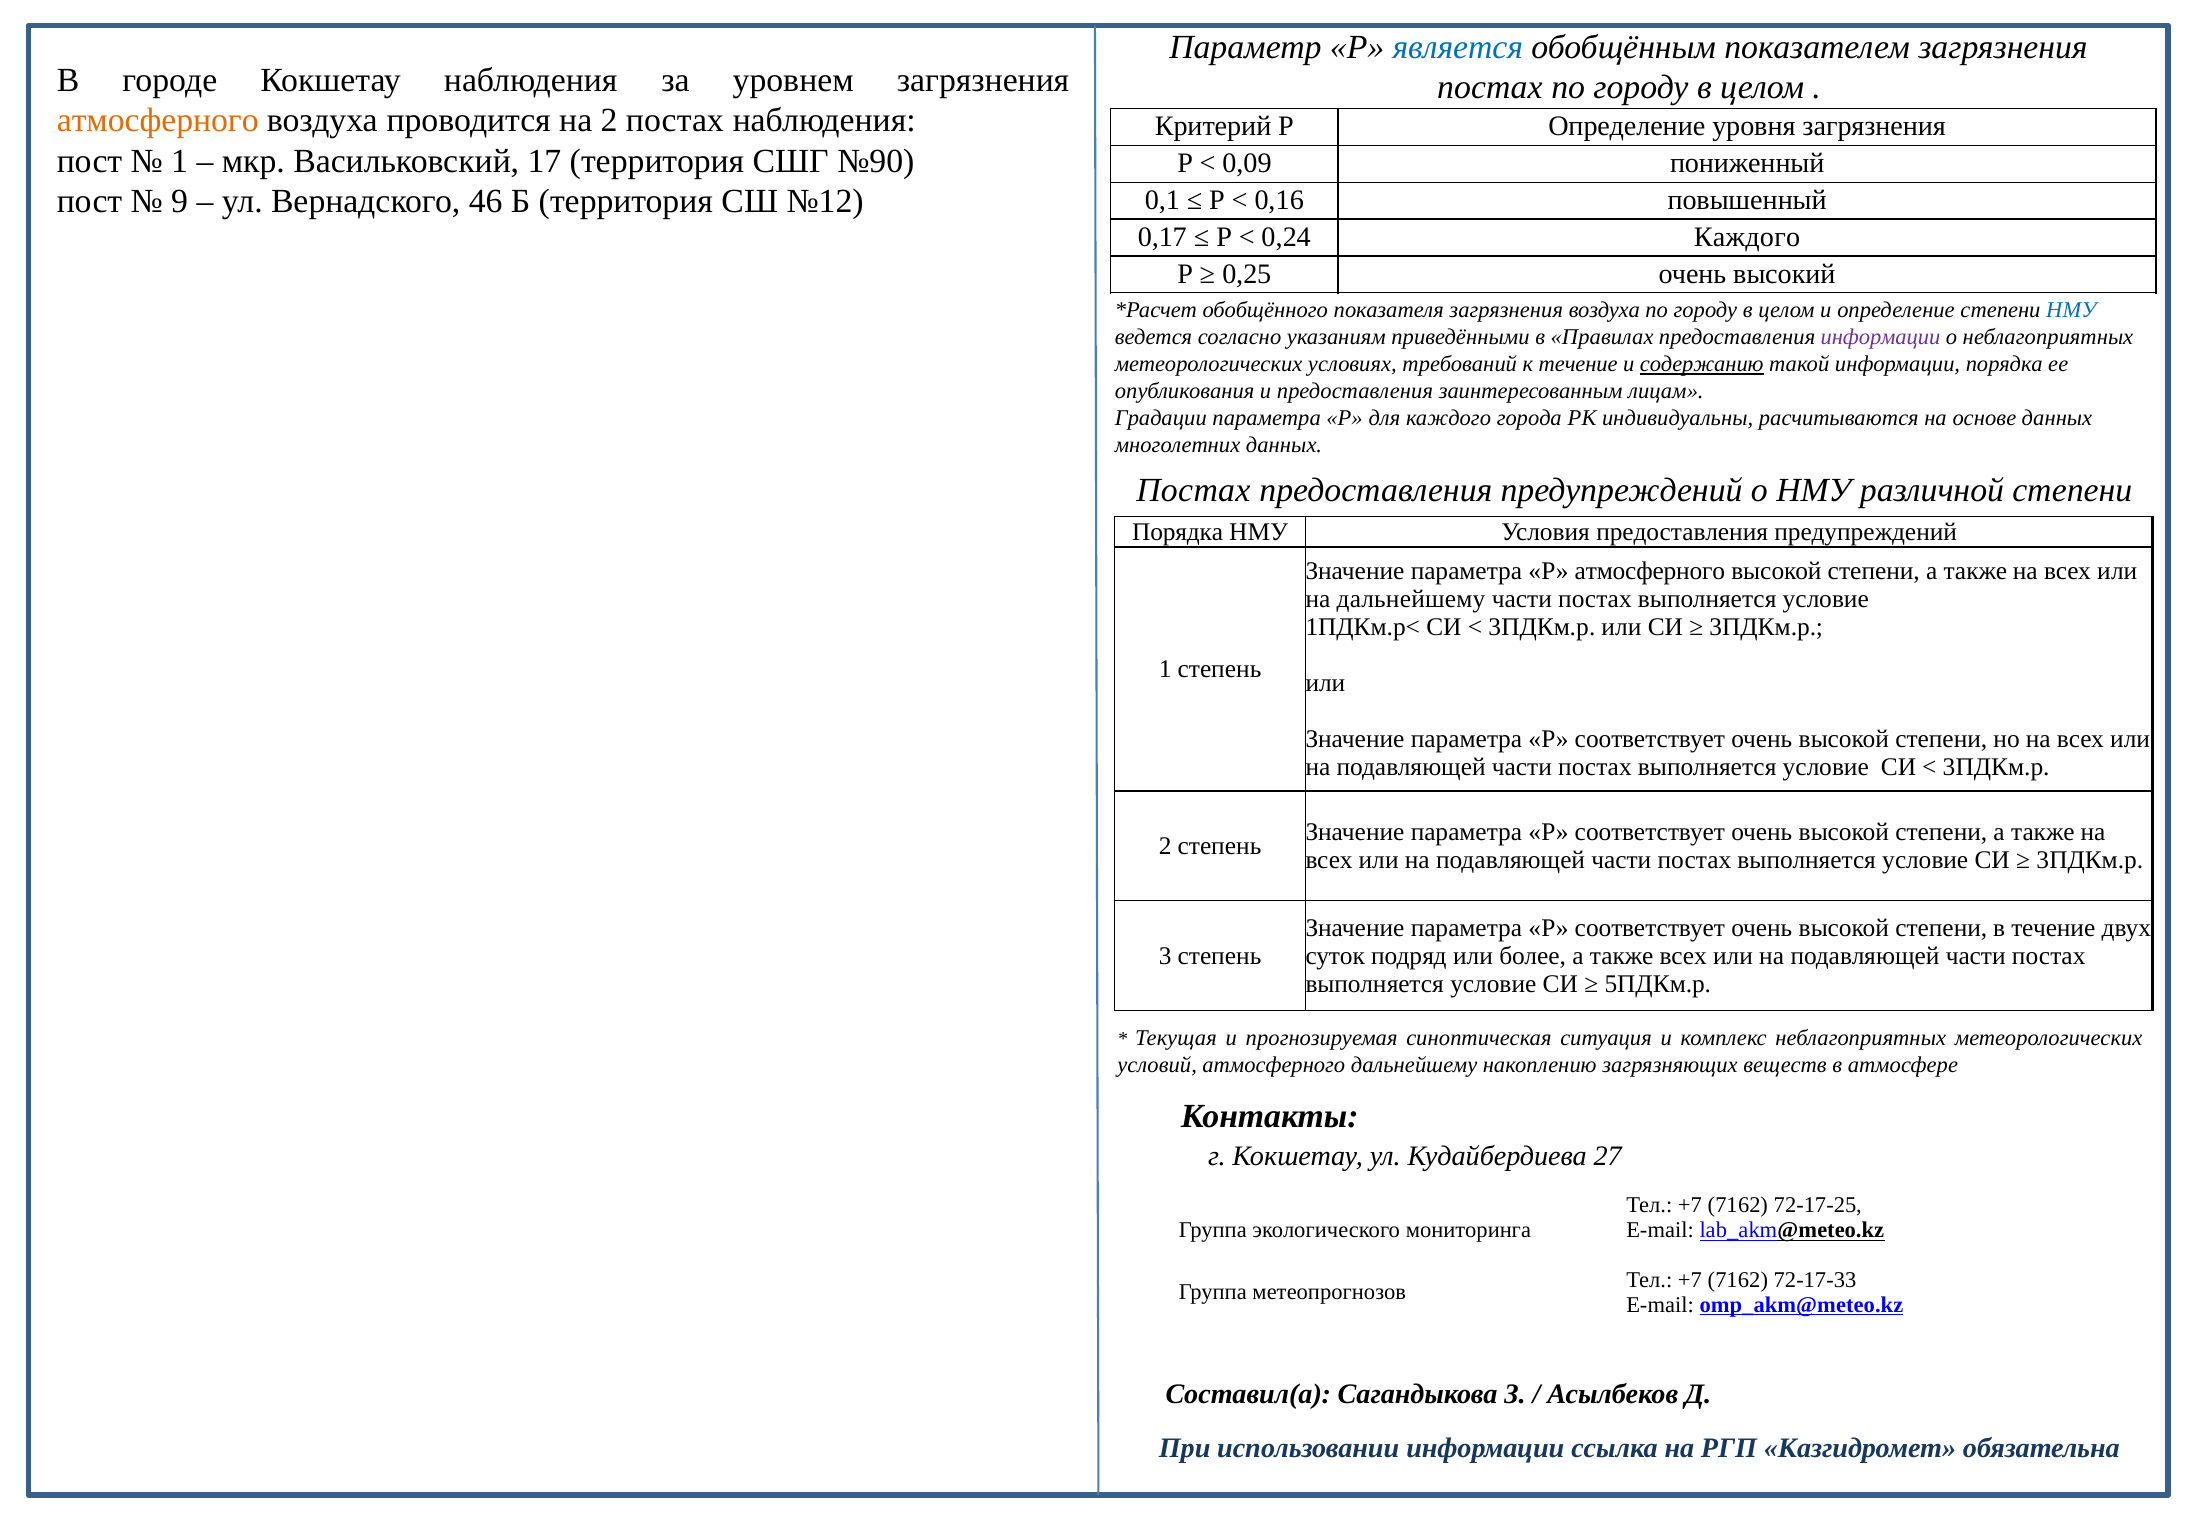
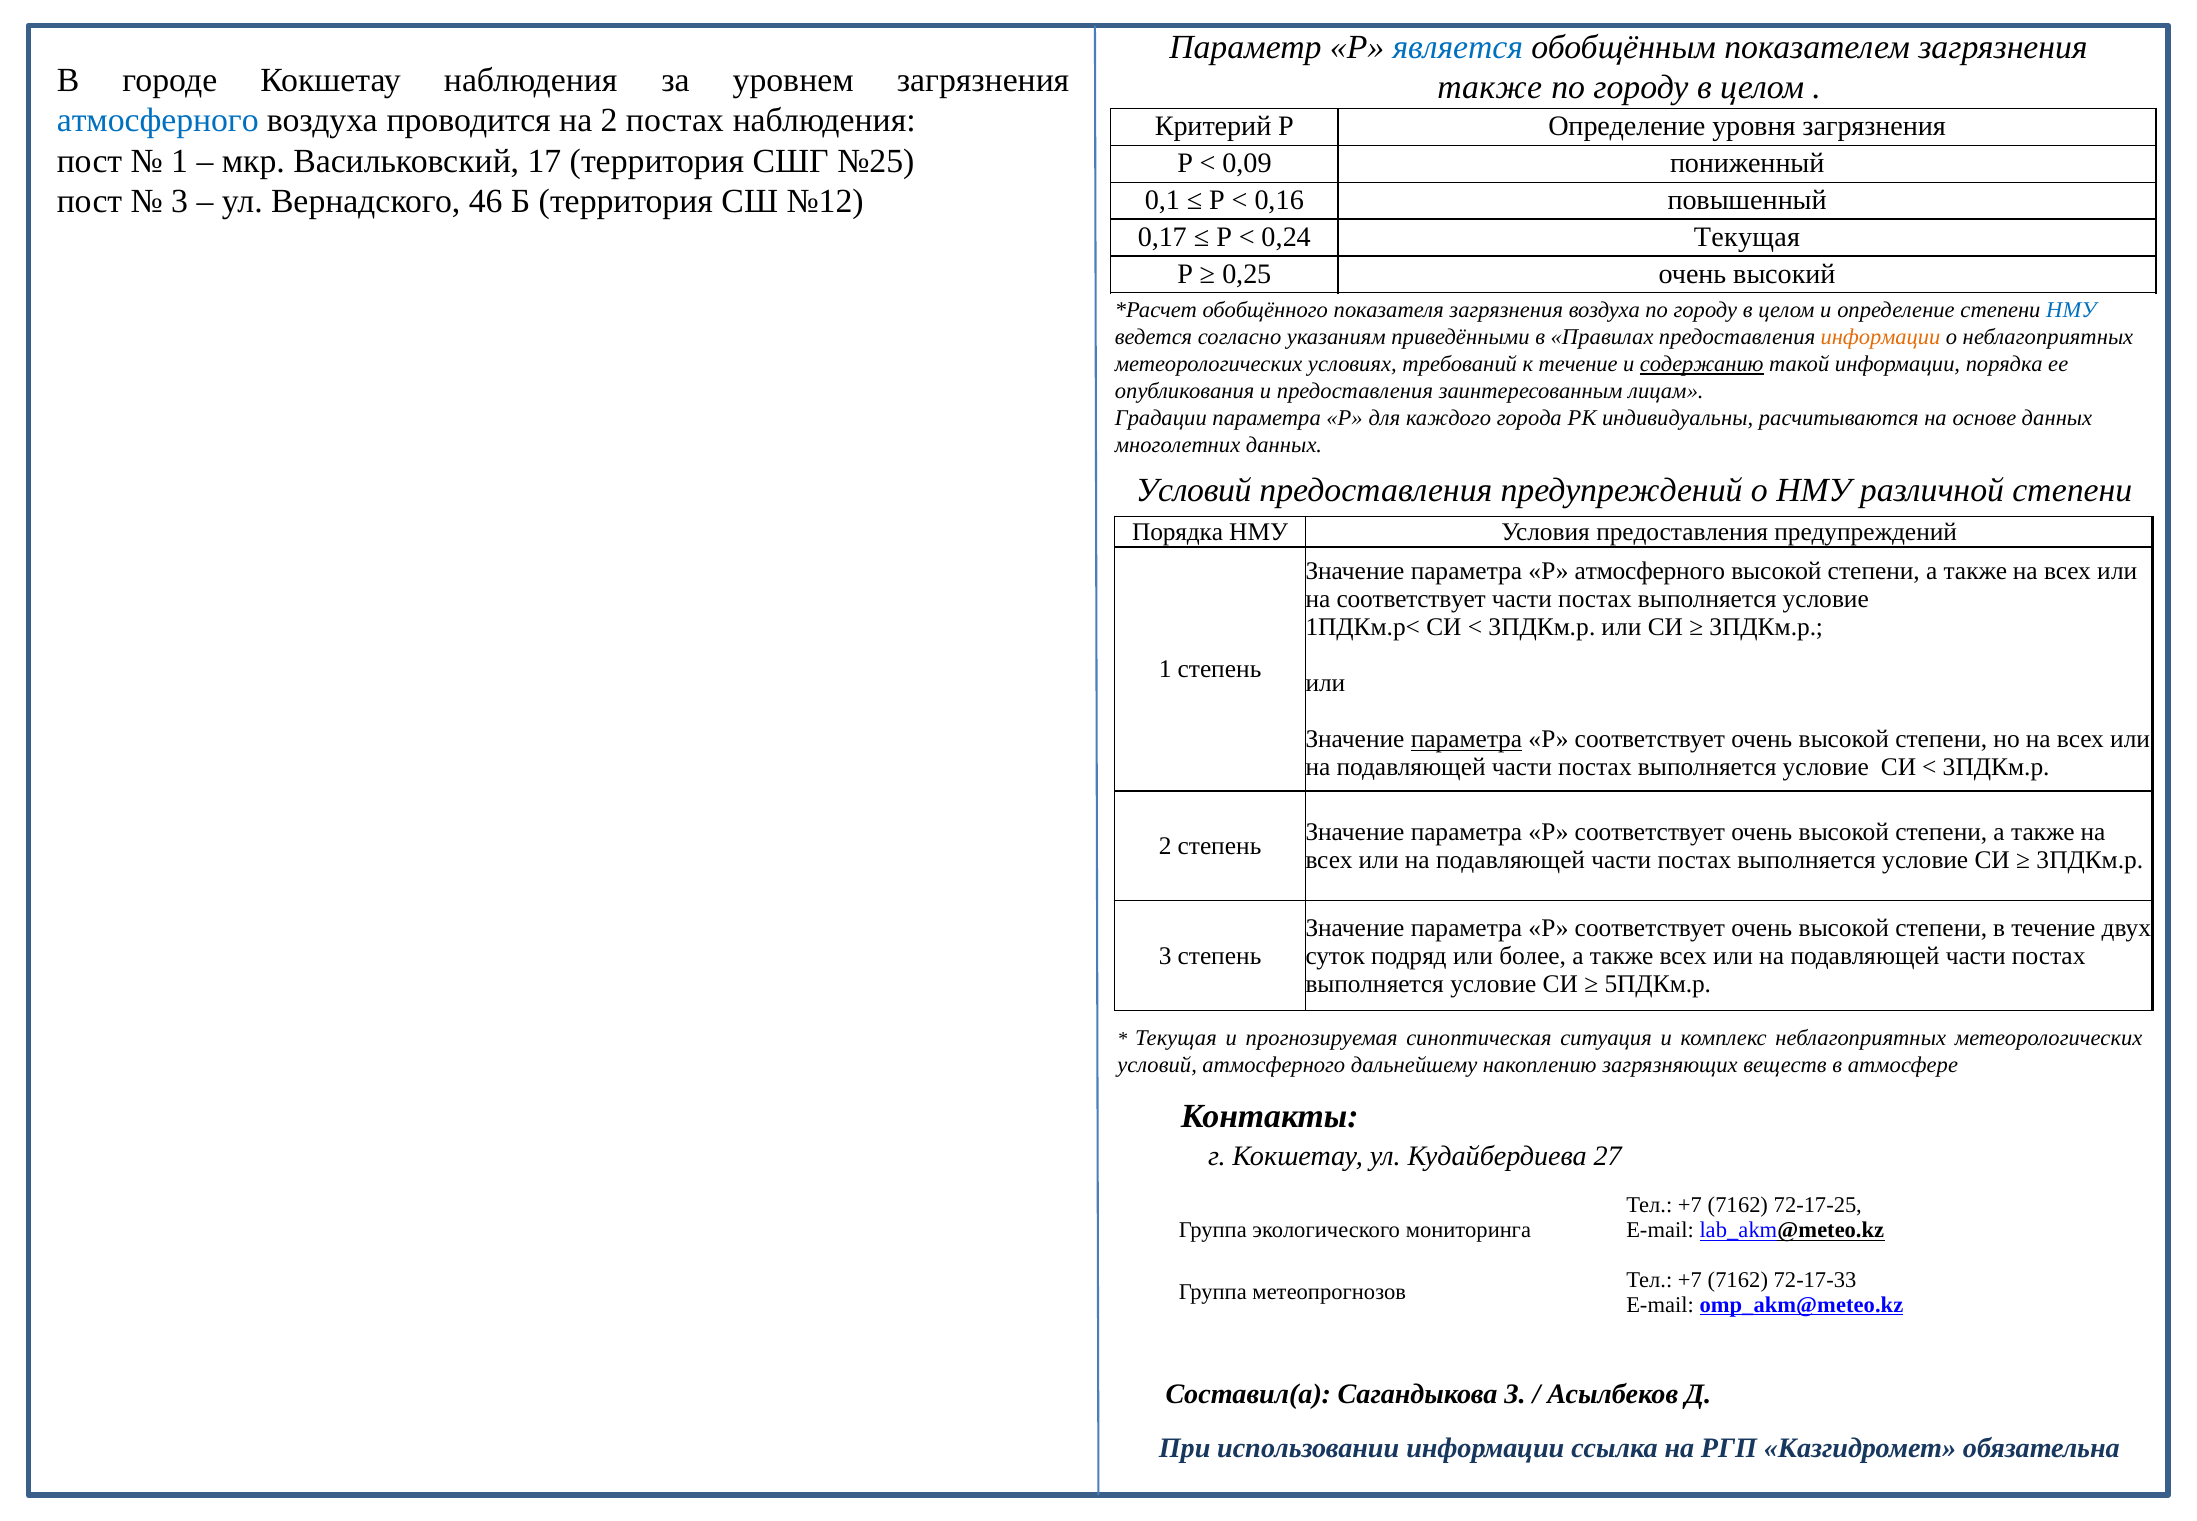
постах at (1490, 88): постах -> также
атмосферного at (158, 121) colour: orange -> blue
№90: №90 -> №25
9 at (180, 202): 9 -> 3
0,24 Каждого: Каждого -> Текущая
информации at (1880, 337) colour: purple -> orange
Постах at (1193, 490): Постах -> Условий
на дальнейшему: дальнейшему -> соответствует
параметра at (1466, 739) underline: none -> present
